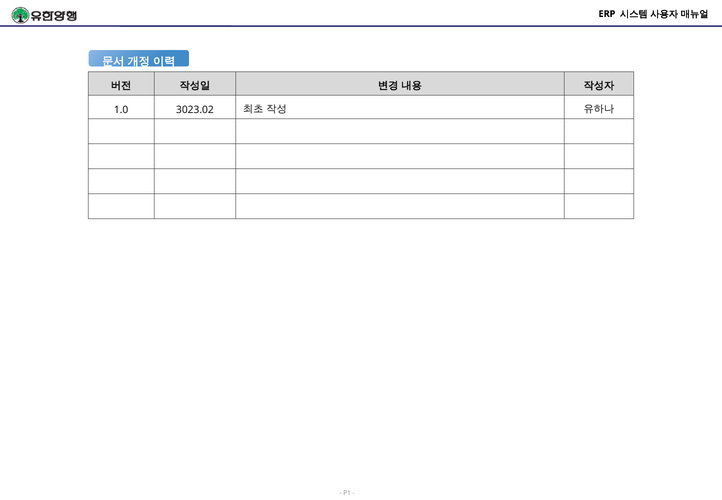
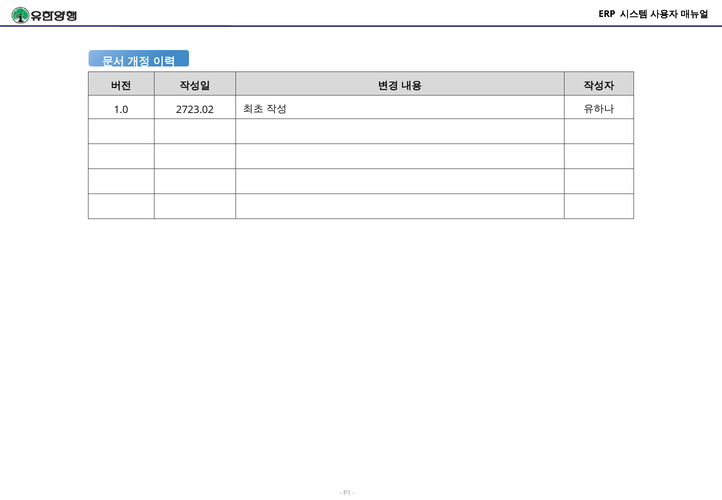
3023.02: 3023.02 -> 2723.02
